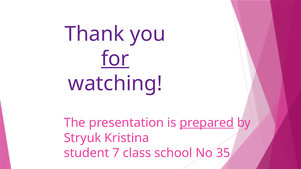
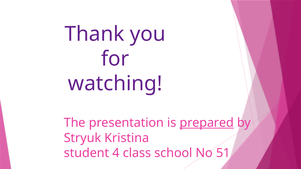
for underline: present -> none
7: 7 -> 4
35: 35 -> 51
